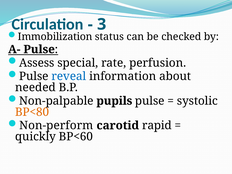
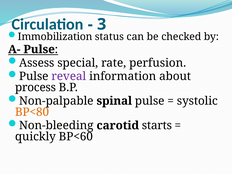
reveal colour: blue -> purple
needed: needed -> process
pupils: pupils -> spinal
Non-perform: Non-perform -> Non-bleeding
rapid: rapid -> starts
